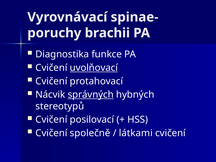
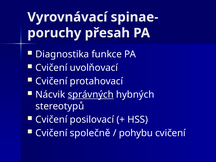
brachii: brachii -> přesah
uvolňovací underline: present -> none
látkami: látkami -> pohybu
